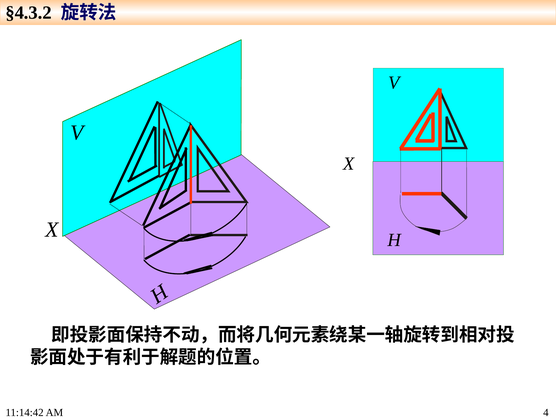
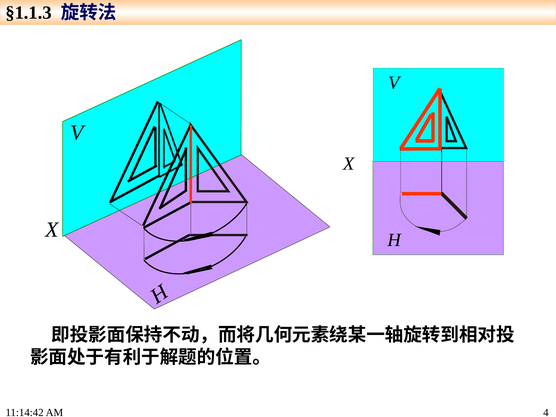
§4.3.2: §4.3.2 -> §1.1.3
